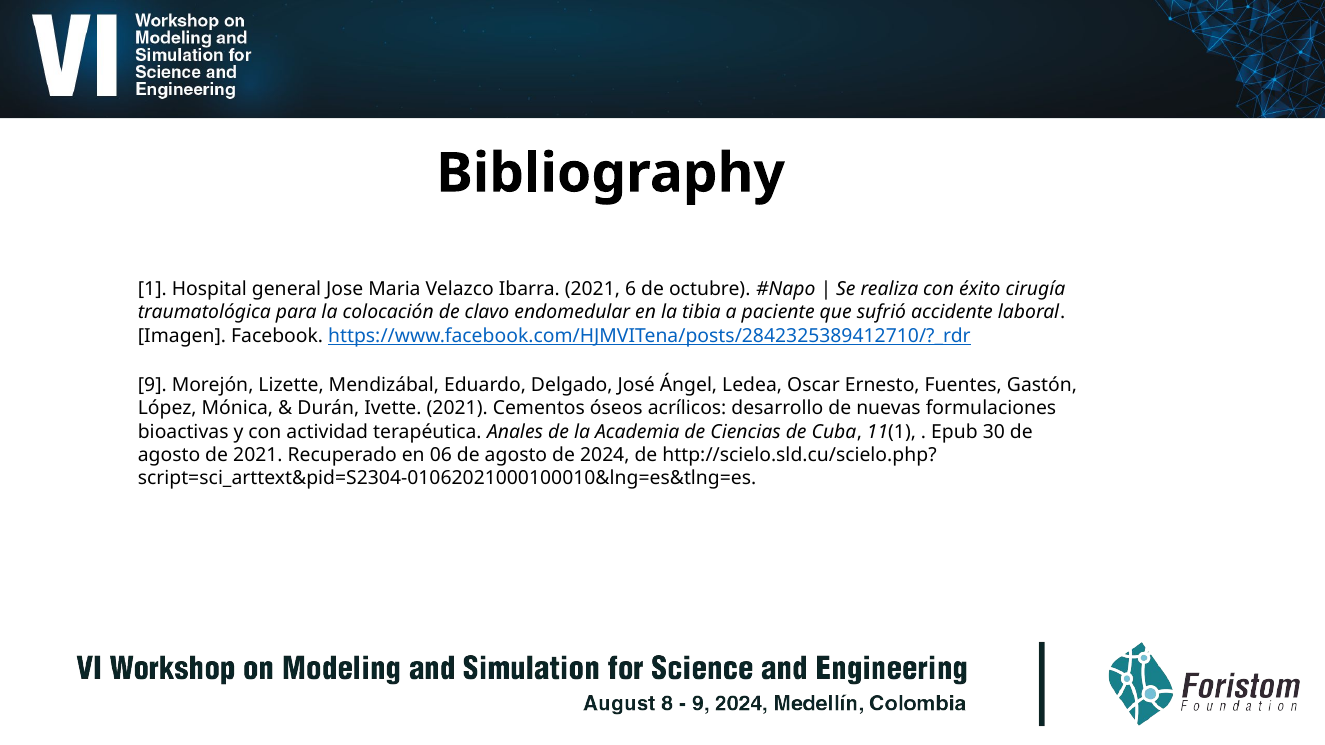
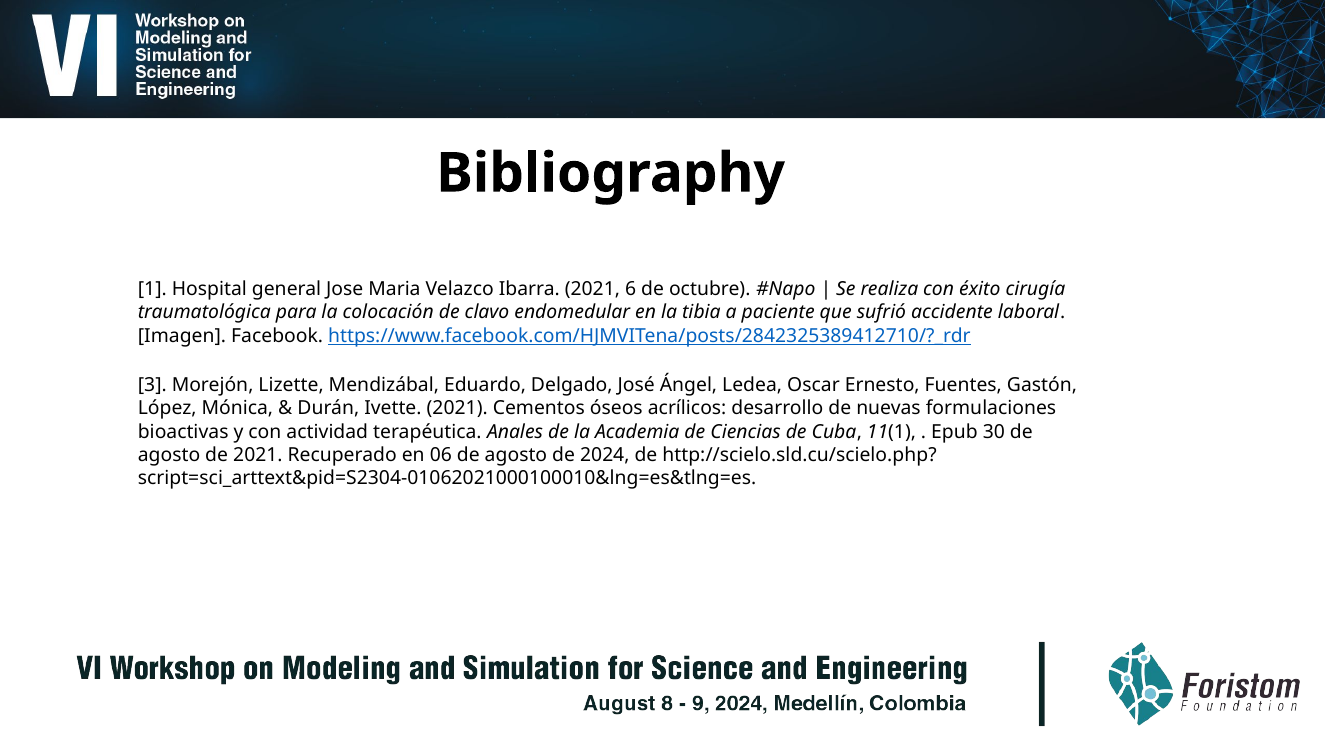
9: 9 -> 3
